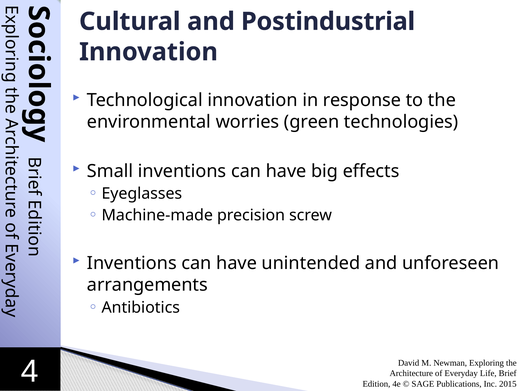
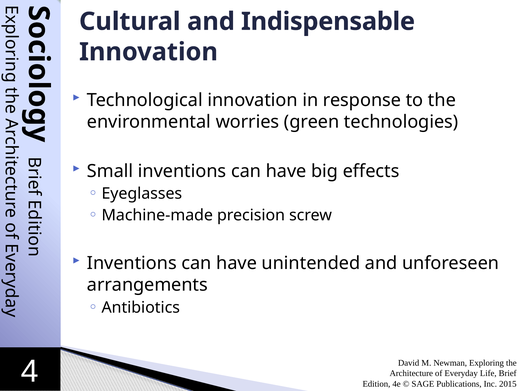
Postindustrial: Postindustrial -> Indispensable
